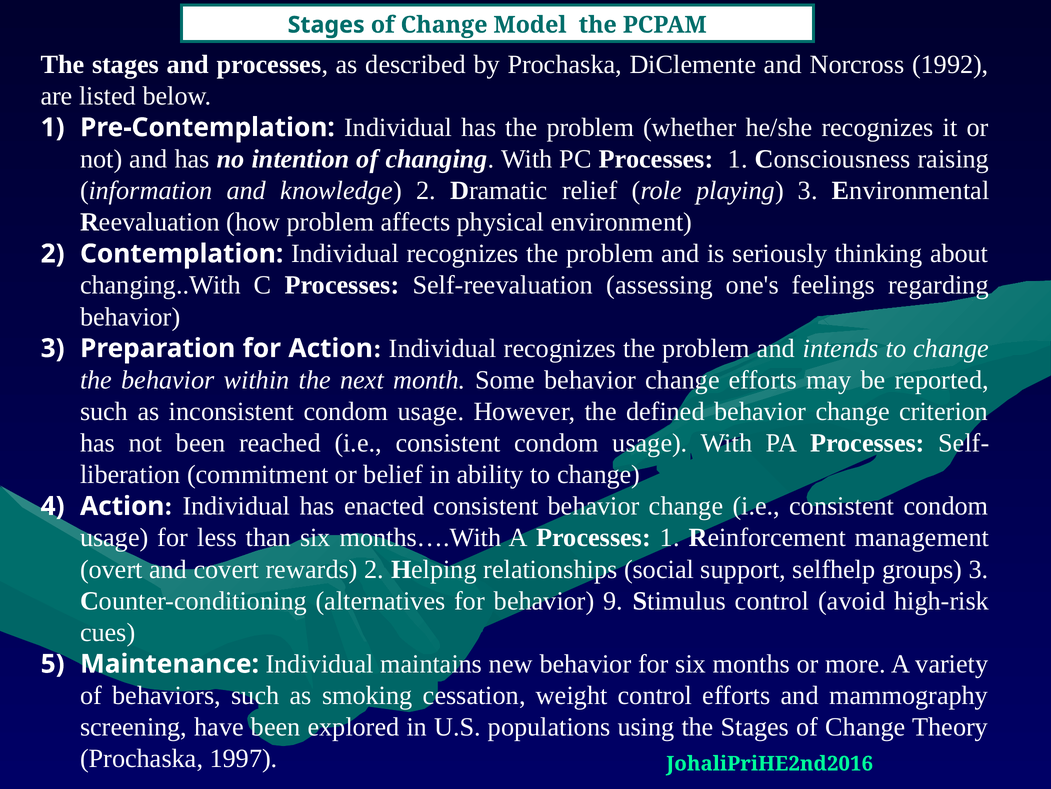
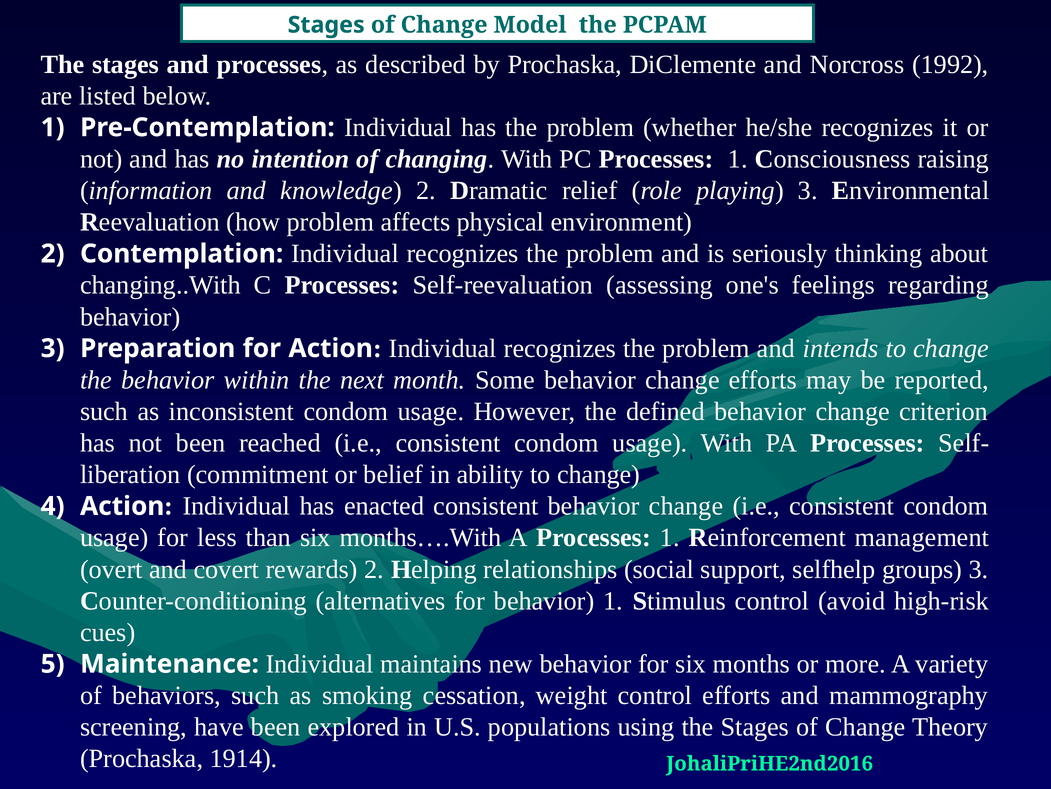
behavior 9: 9 -> 1
1997: 1997 -> 1914
